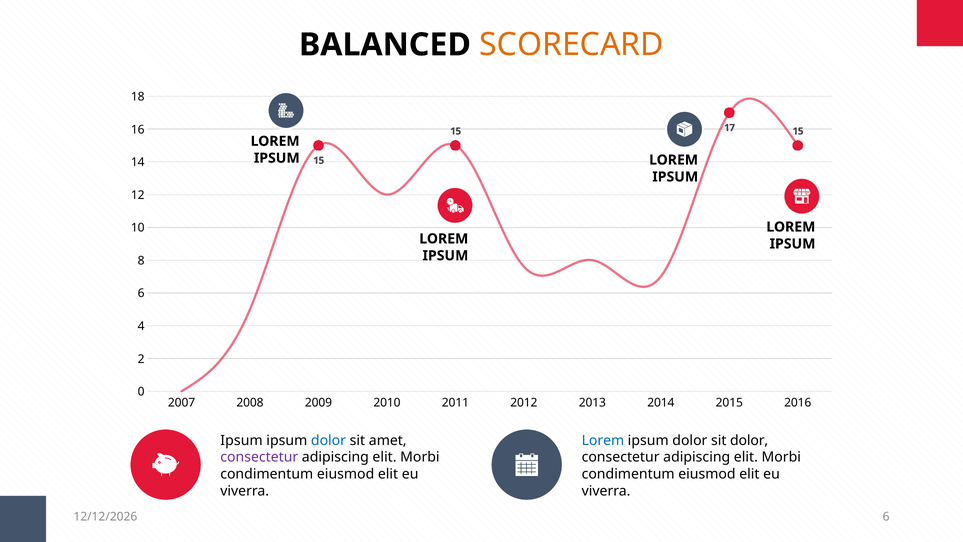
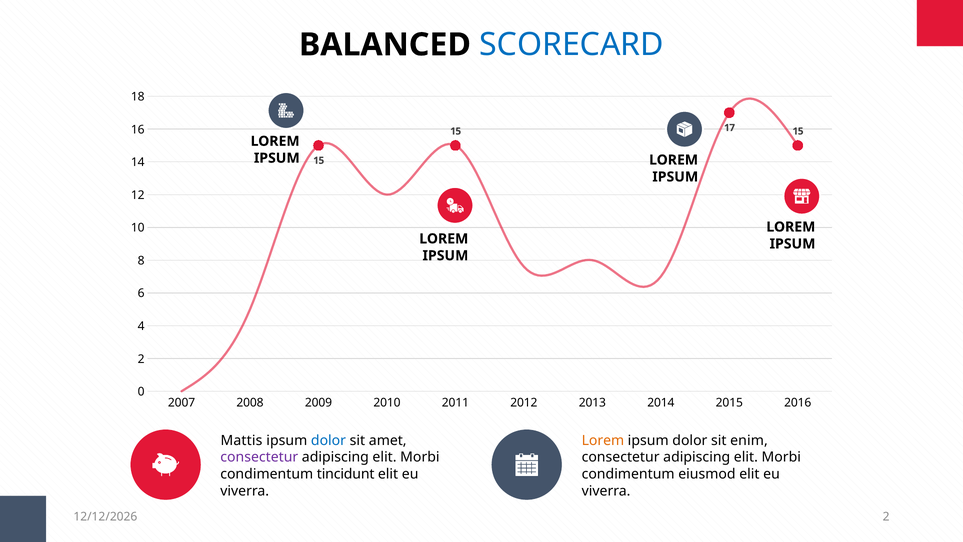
SCORECARD colour: orange -> blue
Ipsum at (241, 440): Ipsum -> Mattis
Lorem at (603, 440) colour: blue -> orange
sit dolor: dolor -> enim
eiusmod at (346, 474): eiusmod -> tincidunt
6 at (886, 516): 6 -> 2
